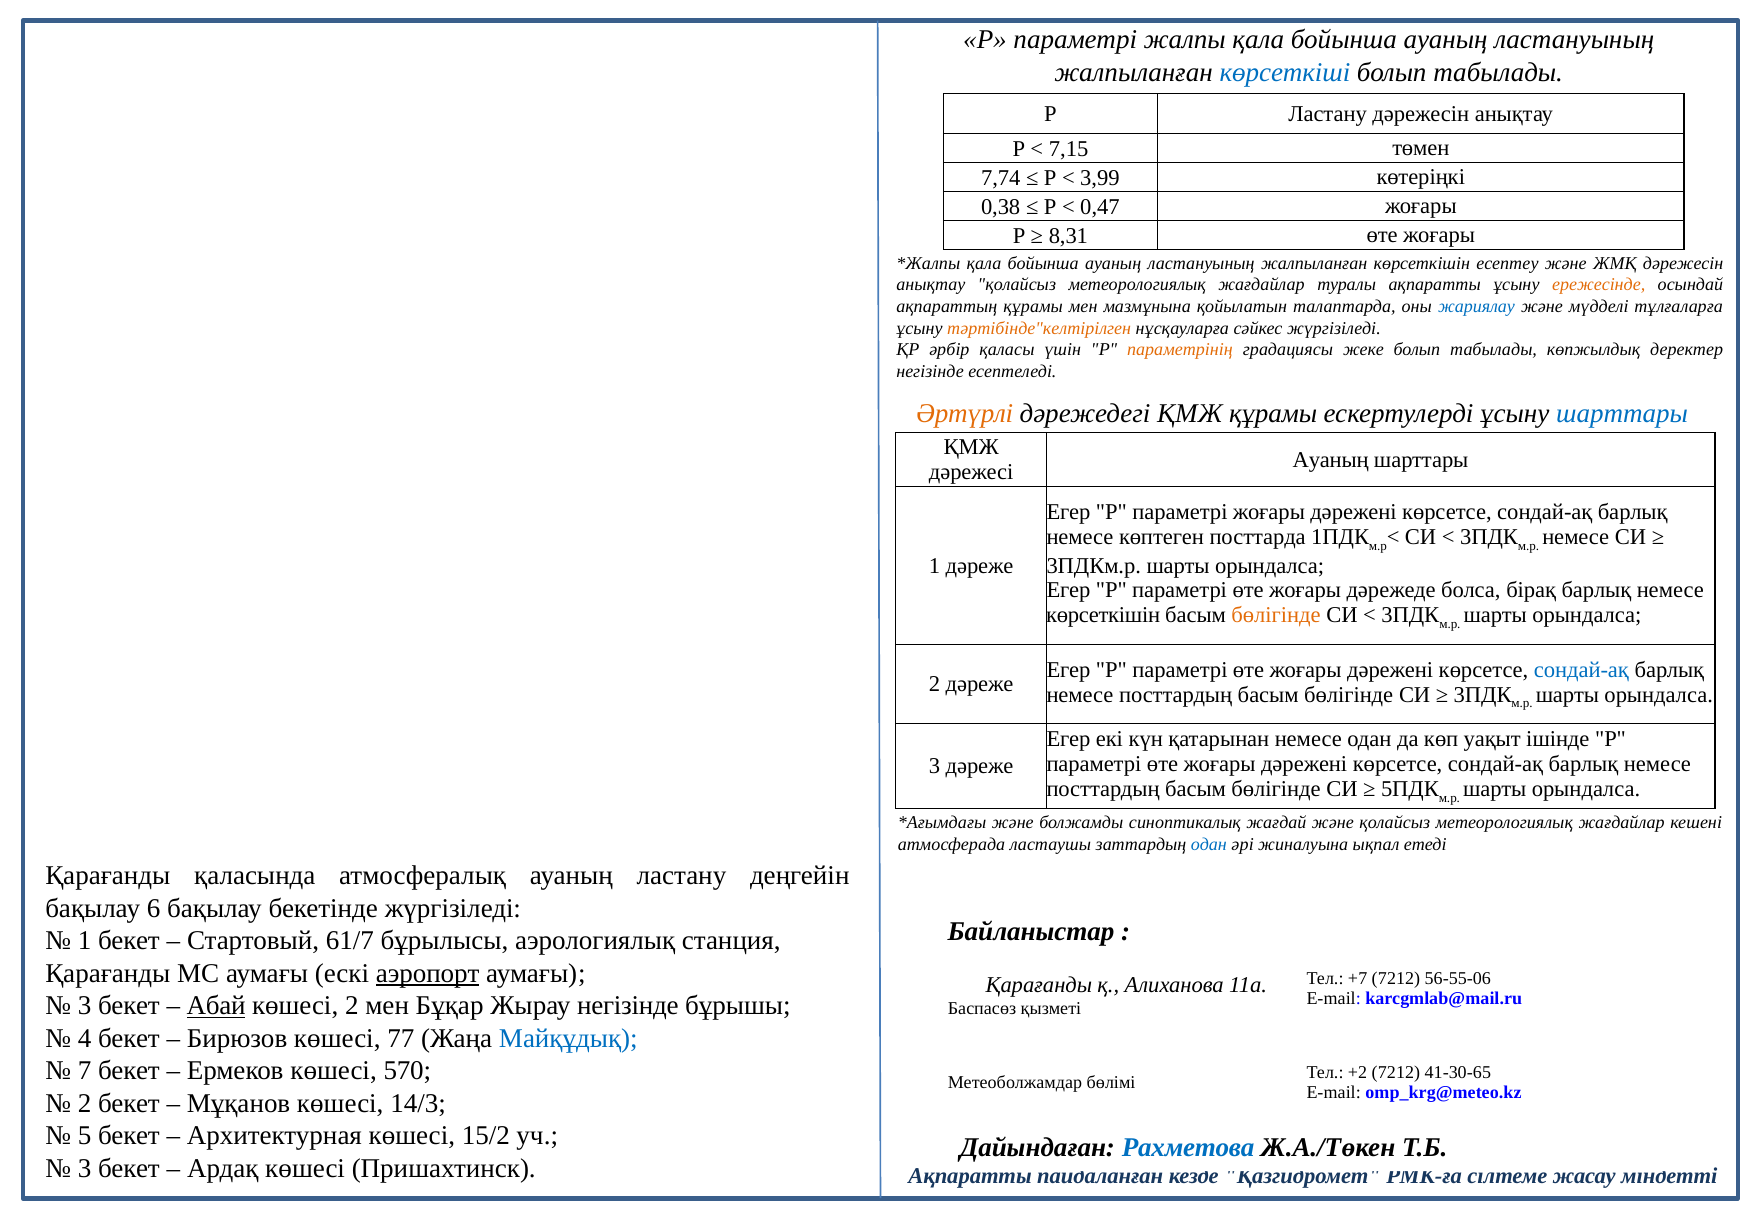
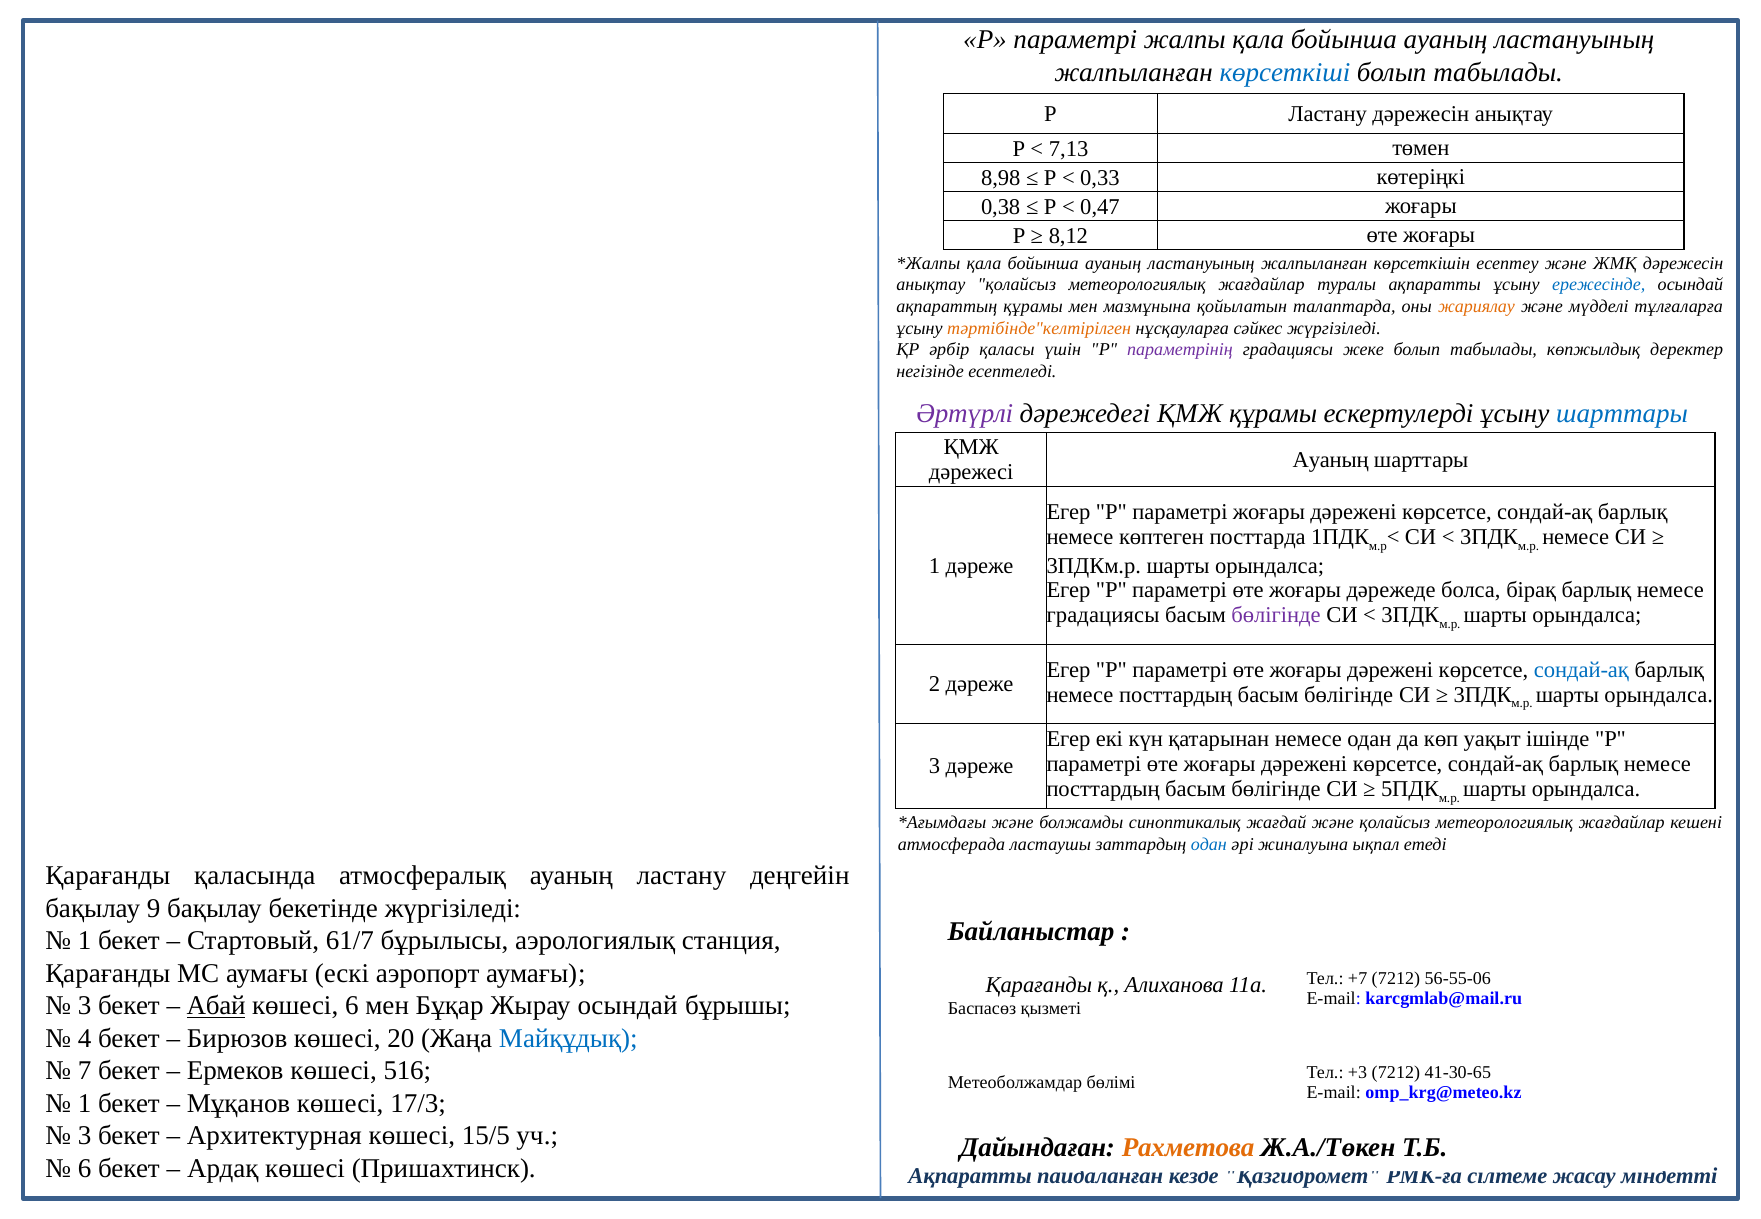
7,15: 7,15 -> 7,13
7,74: 7,74 -> 8,98
3,99: 3,99 -> 0,33
8,31: 8,31 -> 8,12
ережесінде colour: orange -> blue
жариялау colour: blue -> orange
параметрінің colour: orange -> purple
Әртүрлі colour: orange -> purple
көрсеткішін at (1103, 615): көрсеткішін -> градациясы
бөлігінде at (1276, 615) colour: orange -> purple
6: 6 -> 9
аэропорт underline: present -> none
көшесі 2: 2 -> 6
Жырау негізінде: негізінде -> осындай
77: 77 -> 20
570: 570 -> 516
+2: +2 -> +3
2 at (85, 1104): 2 -> 1
14/3: 14/3 -> 17/3
5 at (85, 1136): 5 -> 3
15/2: 15/2 -> 15/5
Рахметова colour: blue -> orange
3 at (85, 1169): 3 -> 6
